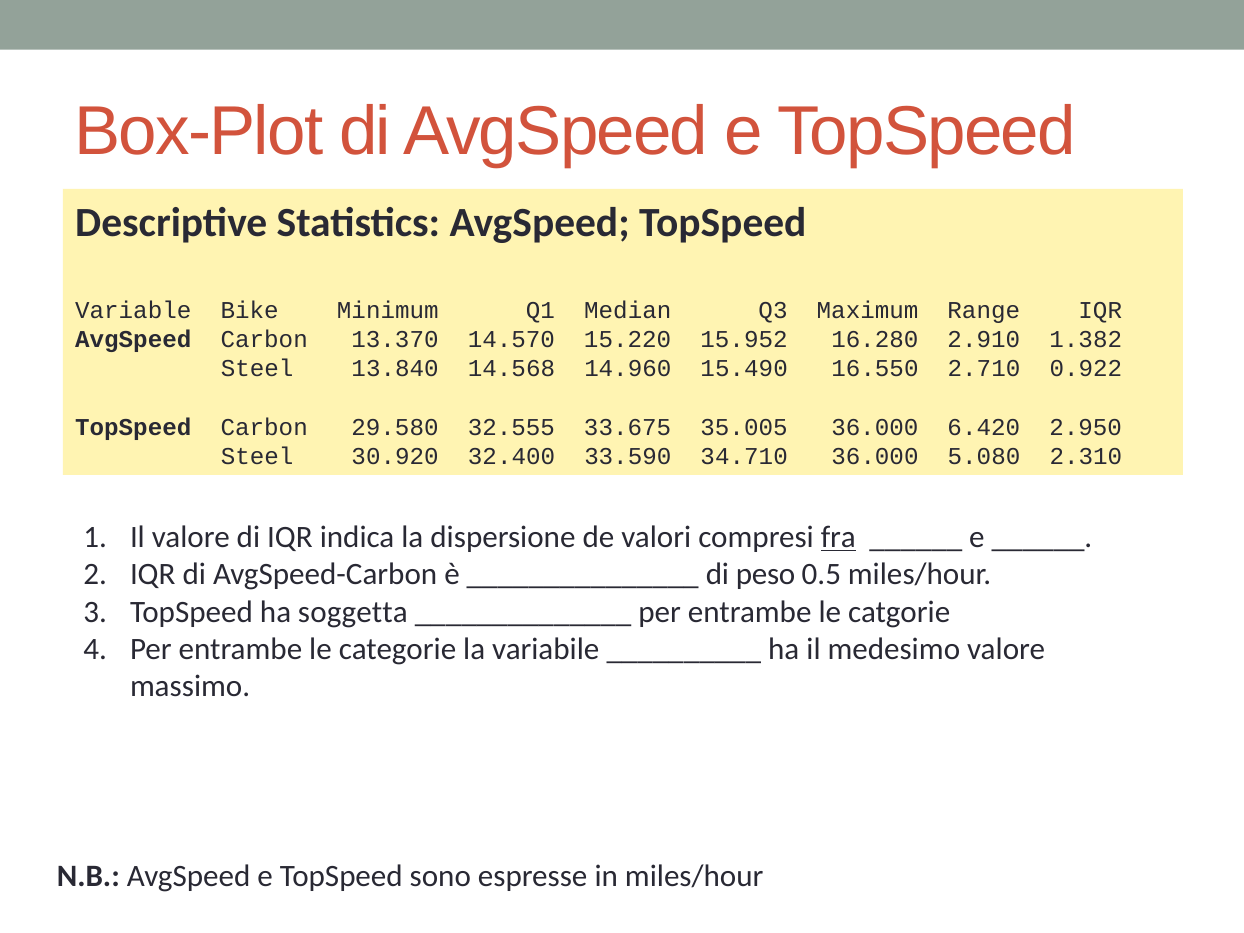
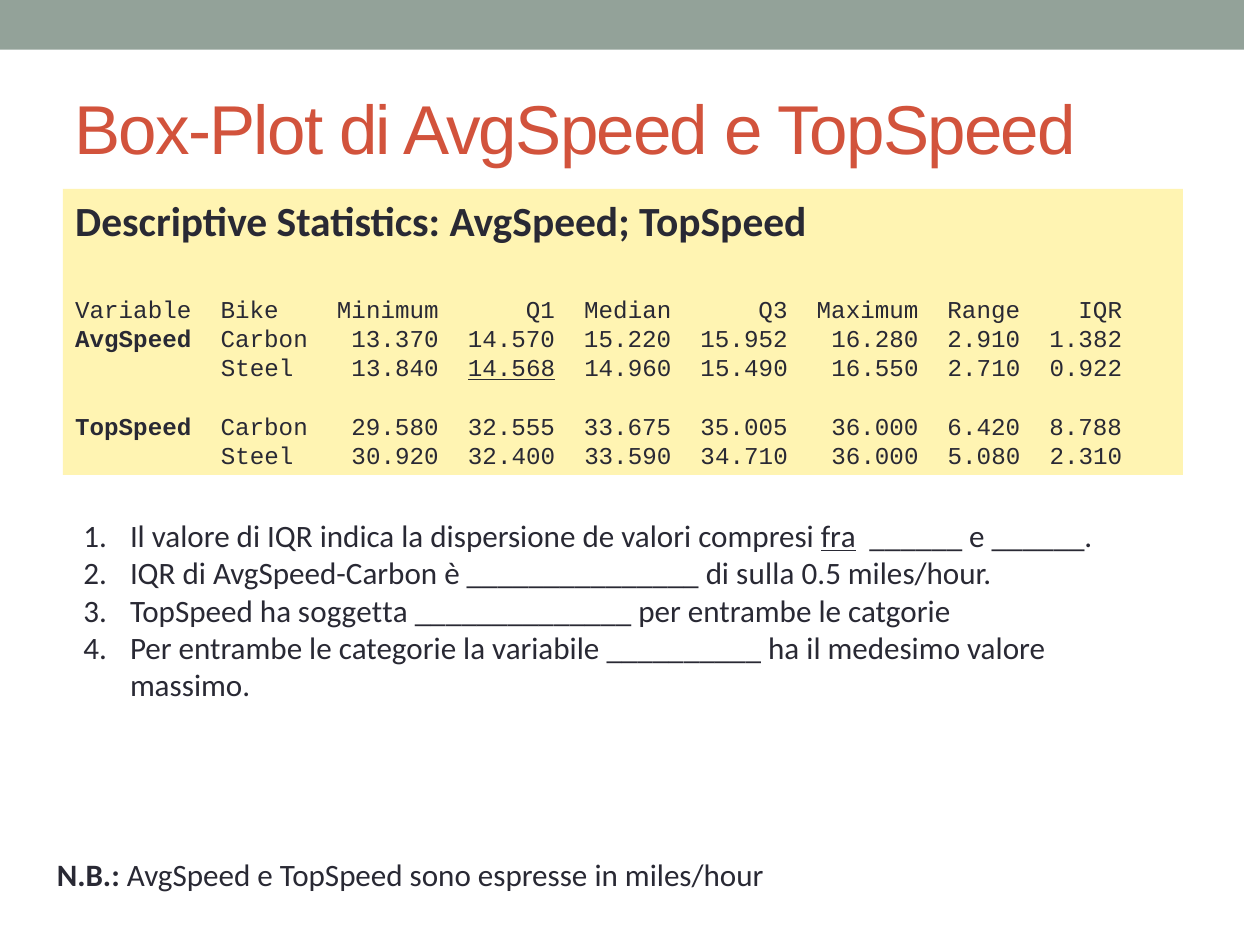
14.568 underline: none -> present
2.950: 2.950 -> 8.788
peso: peso -> sulla
